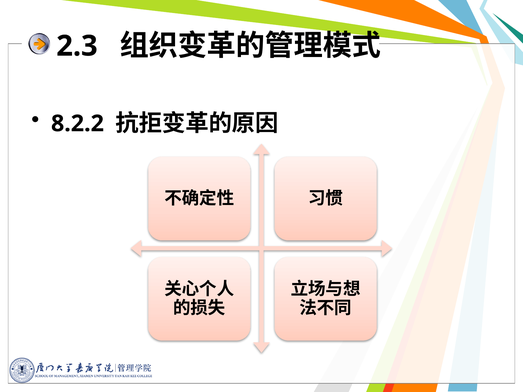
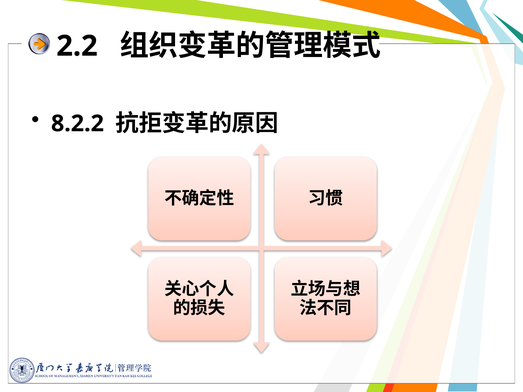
2.3: 2.3 -> 2.2
